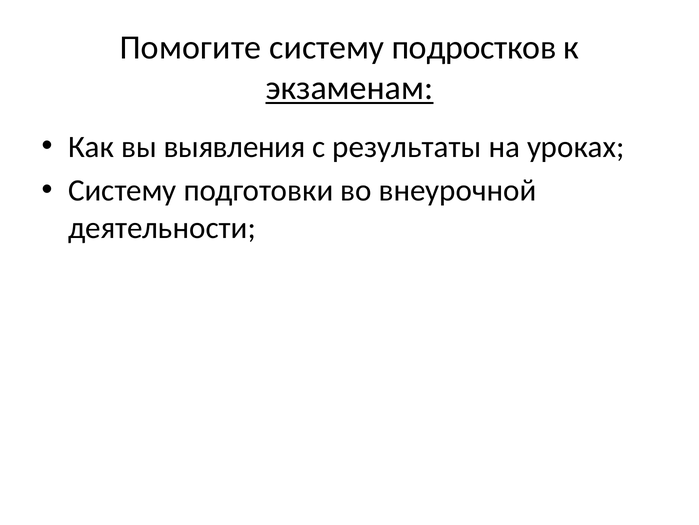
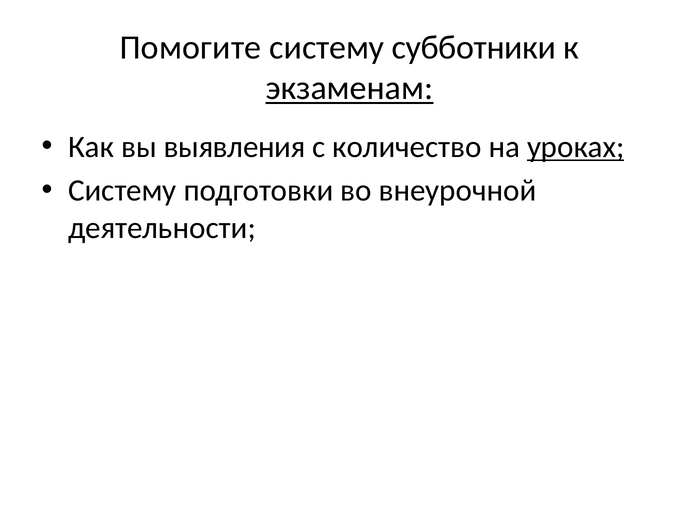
подростков: подростков -> субботники
результаты: результаты -> количество
уроках underline: none -> present
